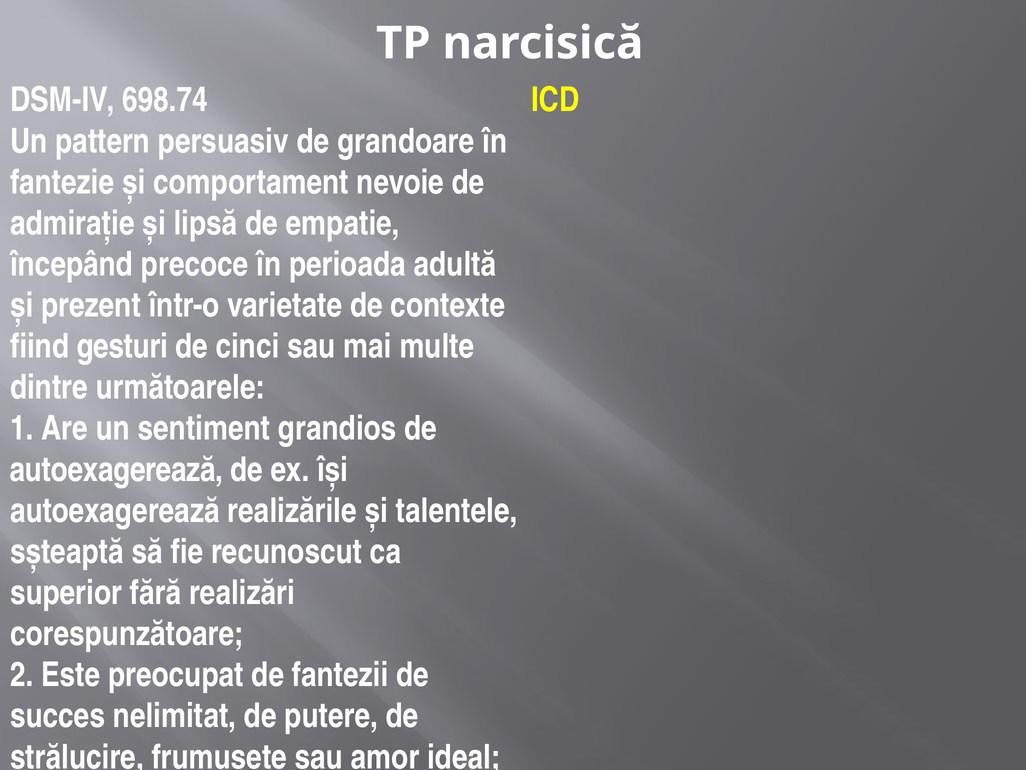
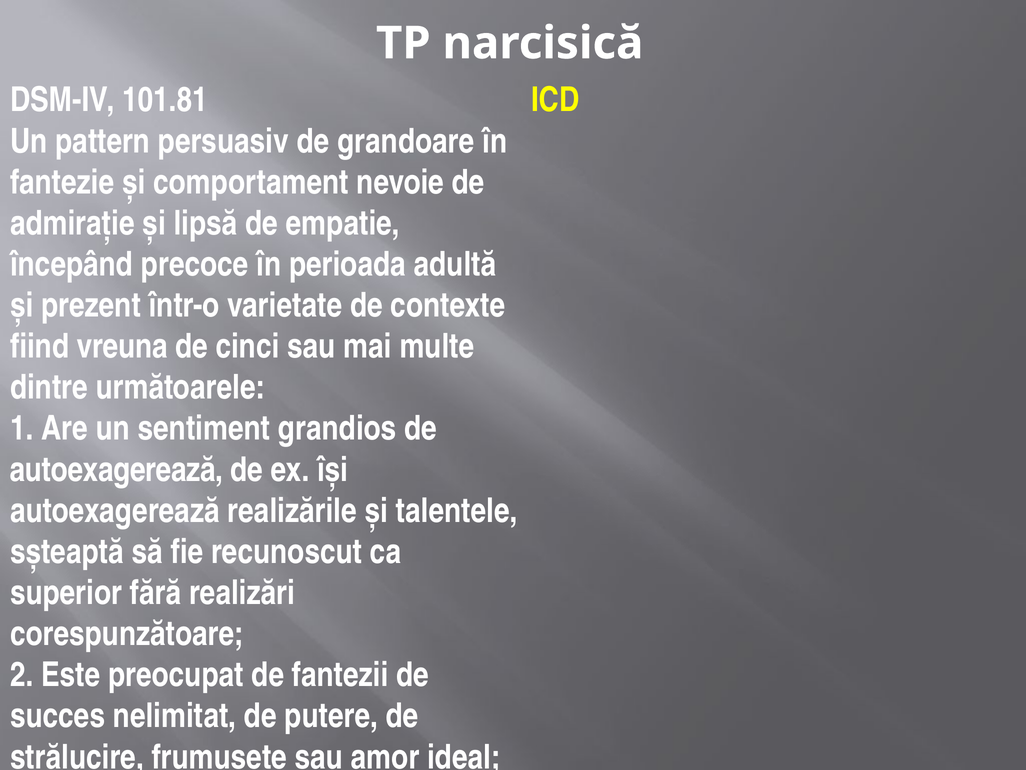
698.74: 698.74 -> 101.81
gesturi: gesturi -> vreuna
